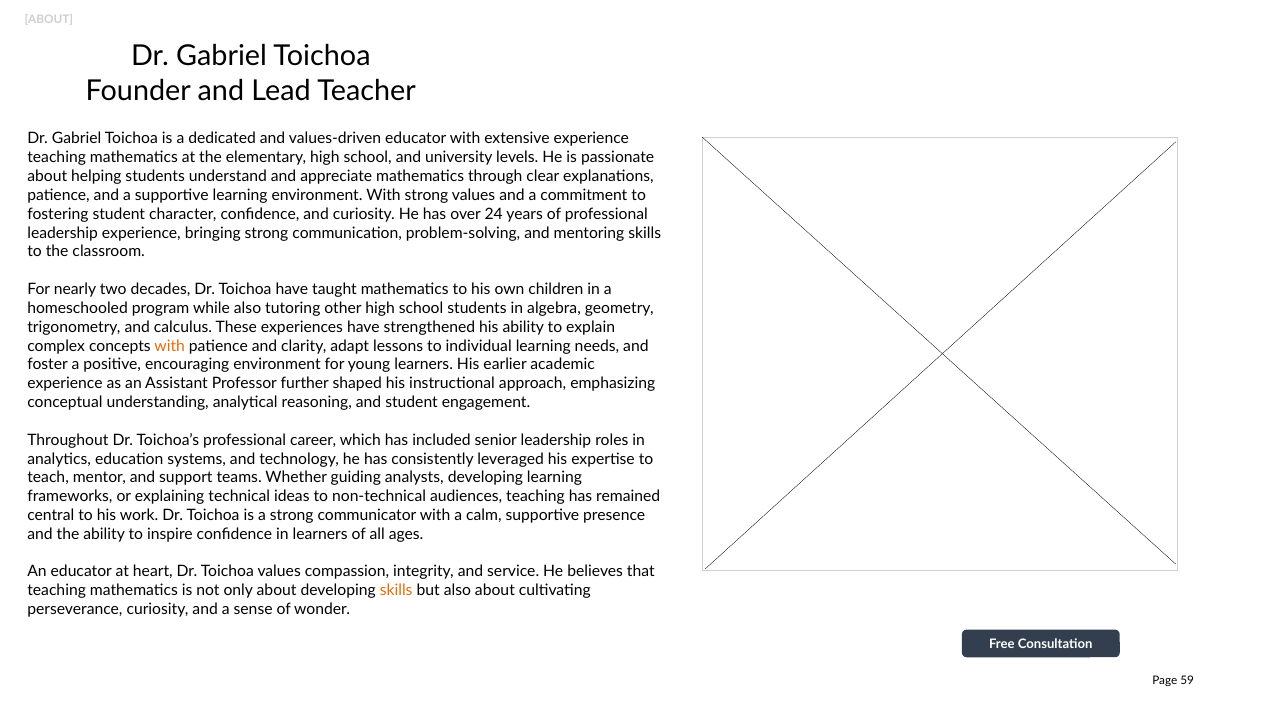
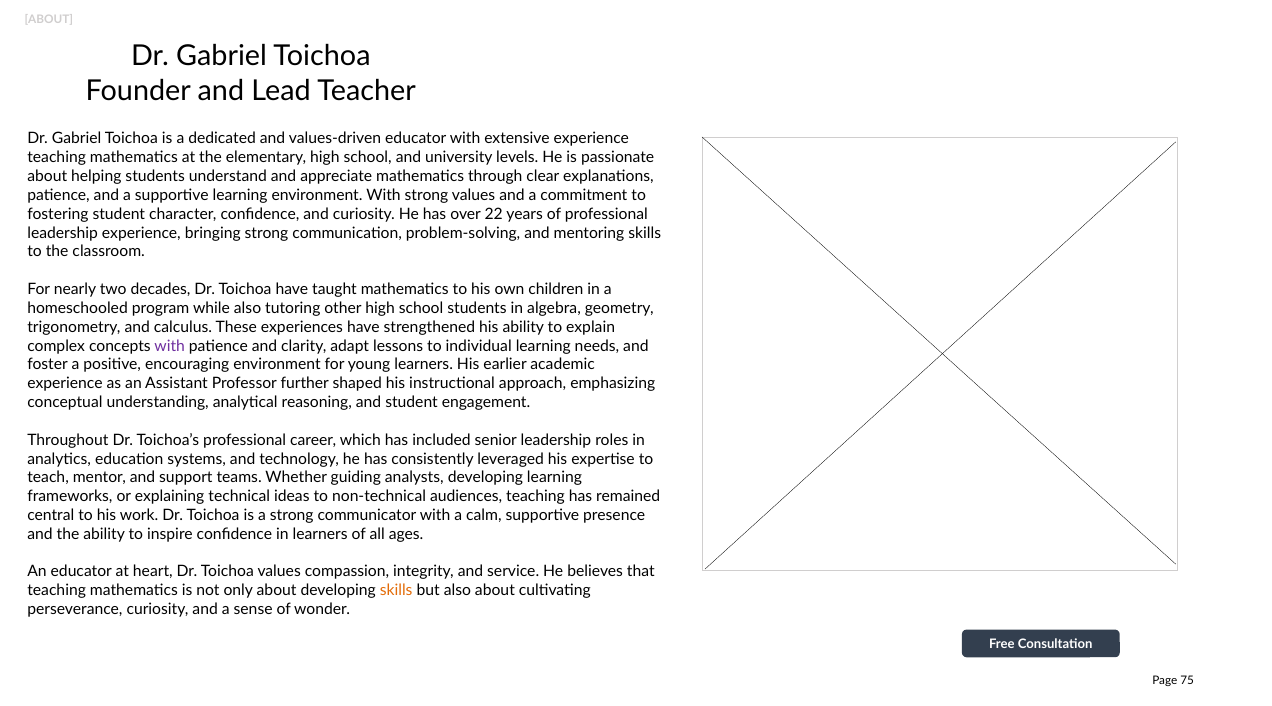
24: 24 -> 22
with at (170, 346) colour: orange -> purple
59: 59 -> 75
